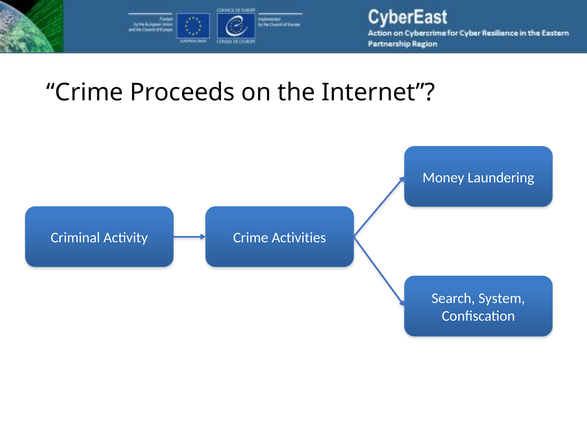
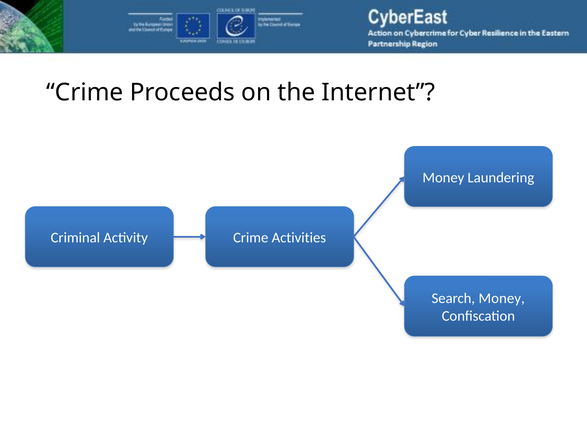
Search System: System -> Money
